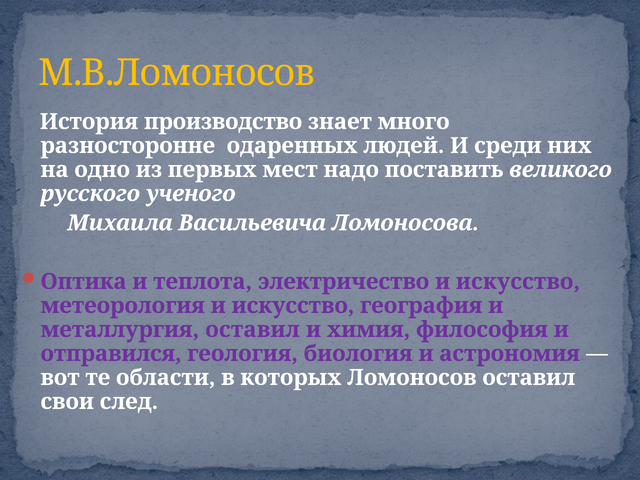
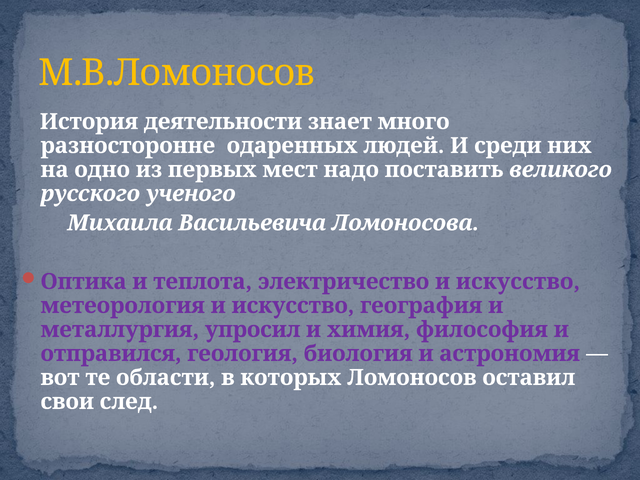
производство: производство -> деятельности
металлургия оставил: оставил -> упросил
